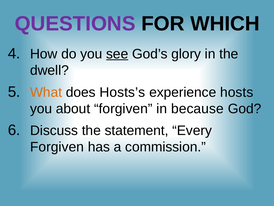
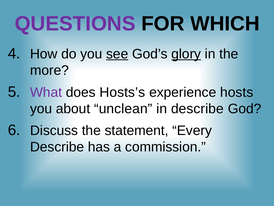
glory underline: none -> present
dwell: dwell -> more
What colour: orange -> purple
about forgiven: forgiven -> unclean
in because: because -> describe
Forgiven at (57, 147): Forgiven -> Describe
